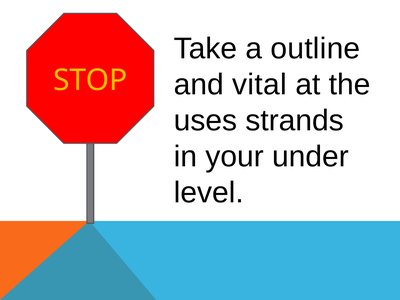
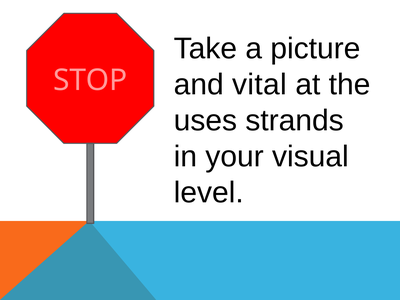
outline: outline -> picture
STOP colour: yellow -> pink
under: under -> visual
